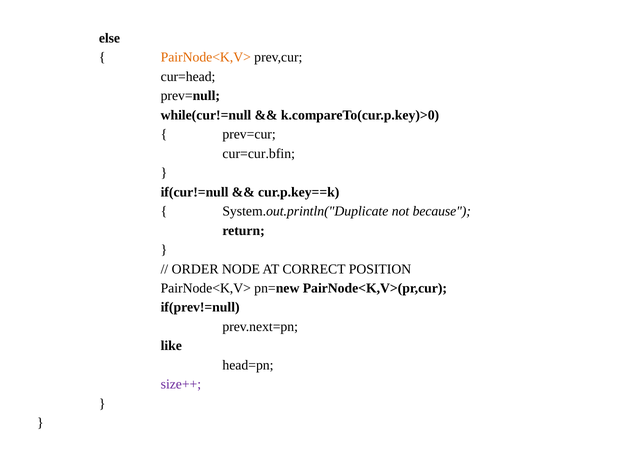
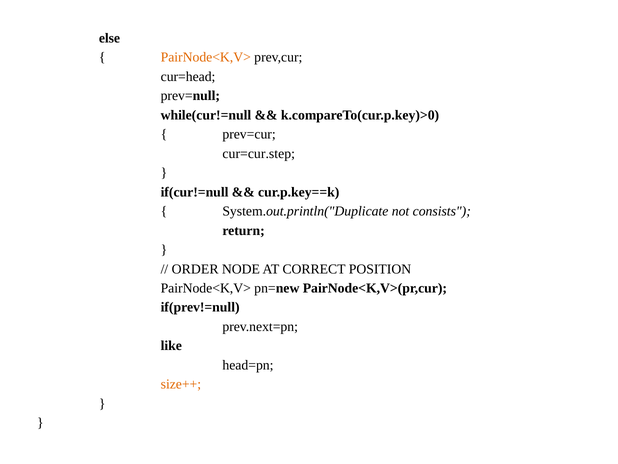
cur=cur.bfin: cur=cur.bfin -> cur=cur.step
because: because -> consists
size++ colour: purple -> orange
